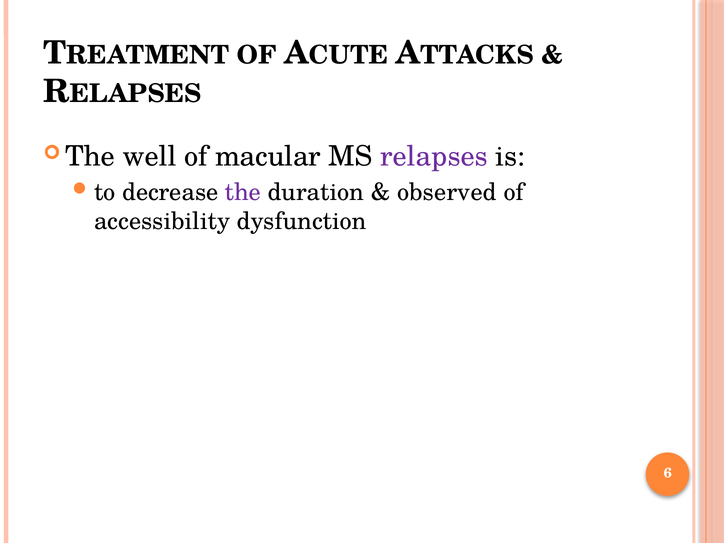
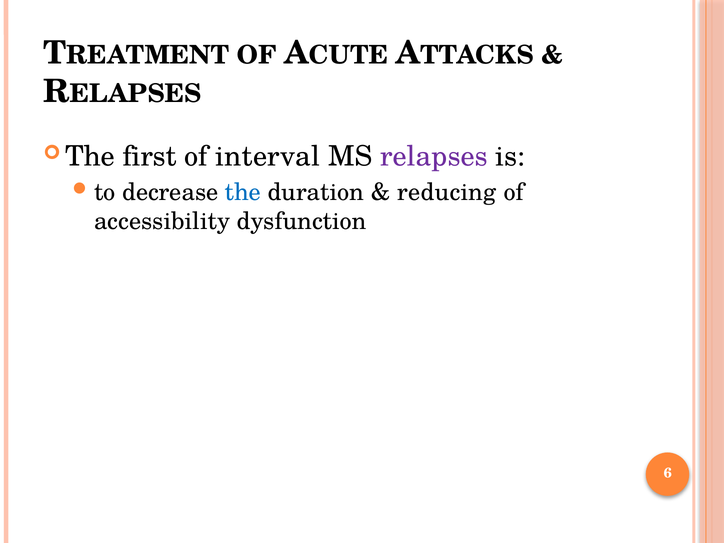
well: well -> first
macular: macular -> interval
the colour: purple -> blue
observed: observed -> reducing
